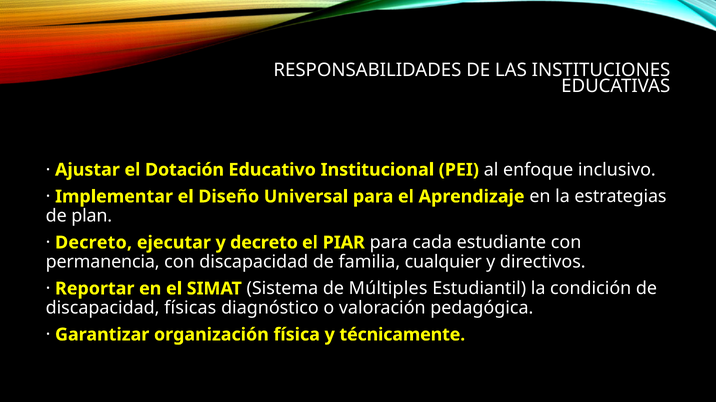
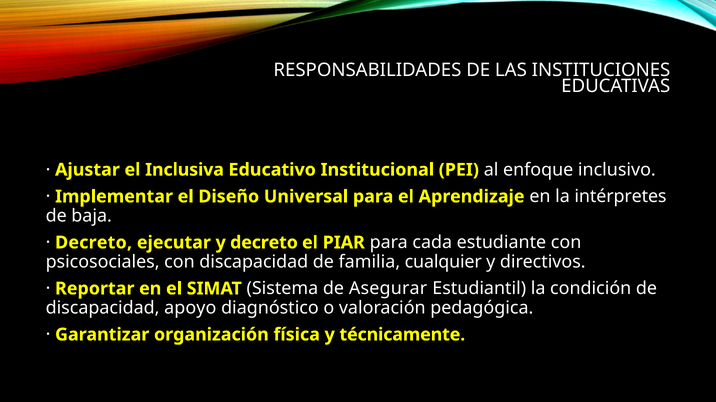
Dotación: Dotación -> Inclusiva
estrategias: estrategias -> intérpretes
plan: plan -> baja
permanencia: permanencia -> psicosociales
Múltiples: Múltiples -> Asegurar
físicas: físicas -> apoyo
